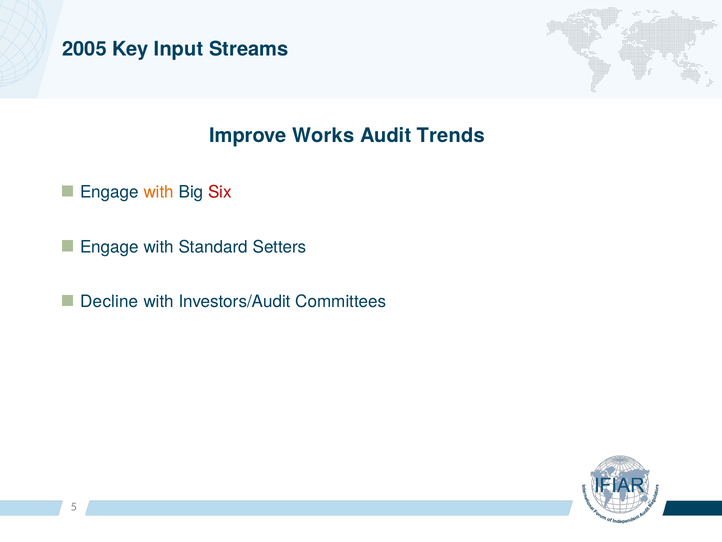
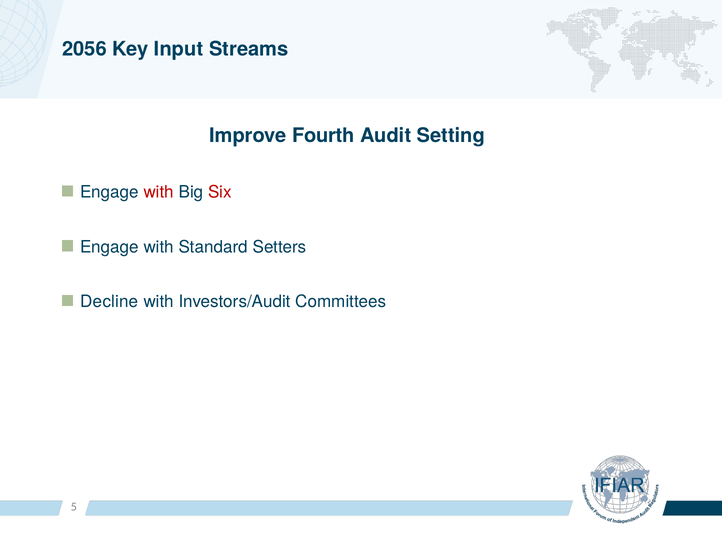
2005: 2005 -> 2056
Works: Works -> Fourth
Trends: Trends -> Setting
with at (159, 192) colour: orange -> red
